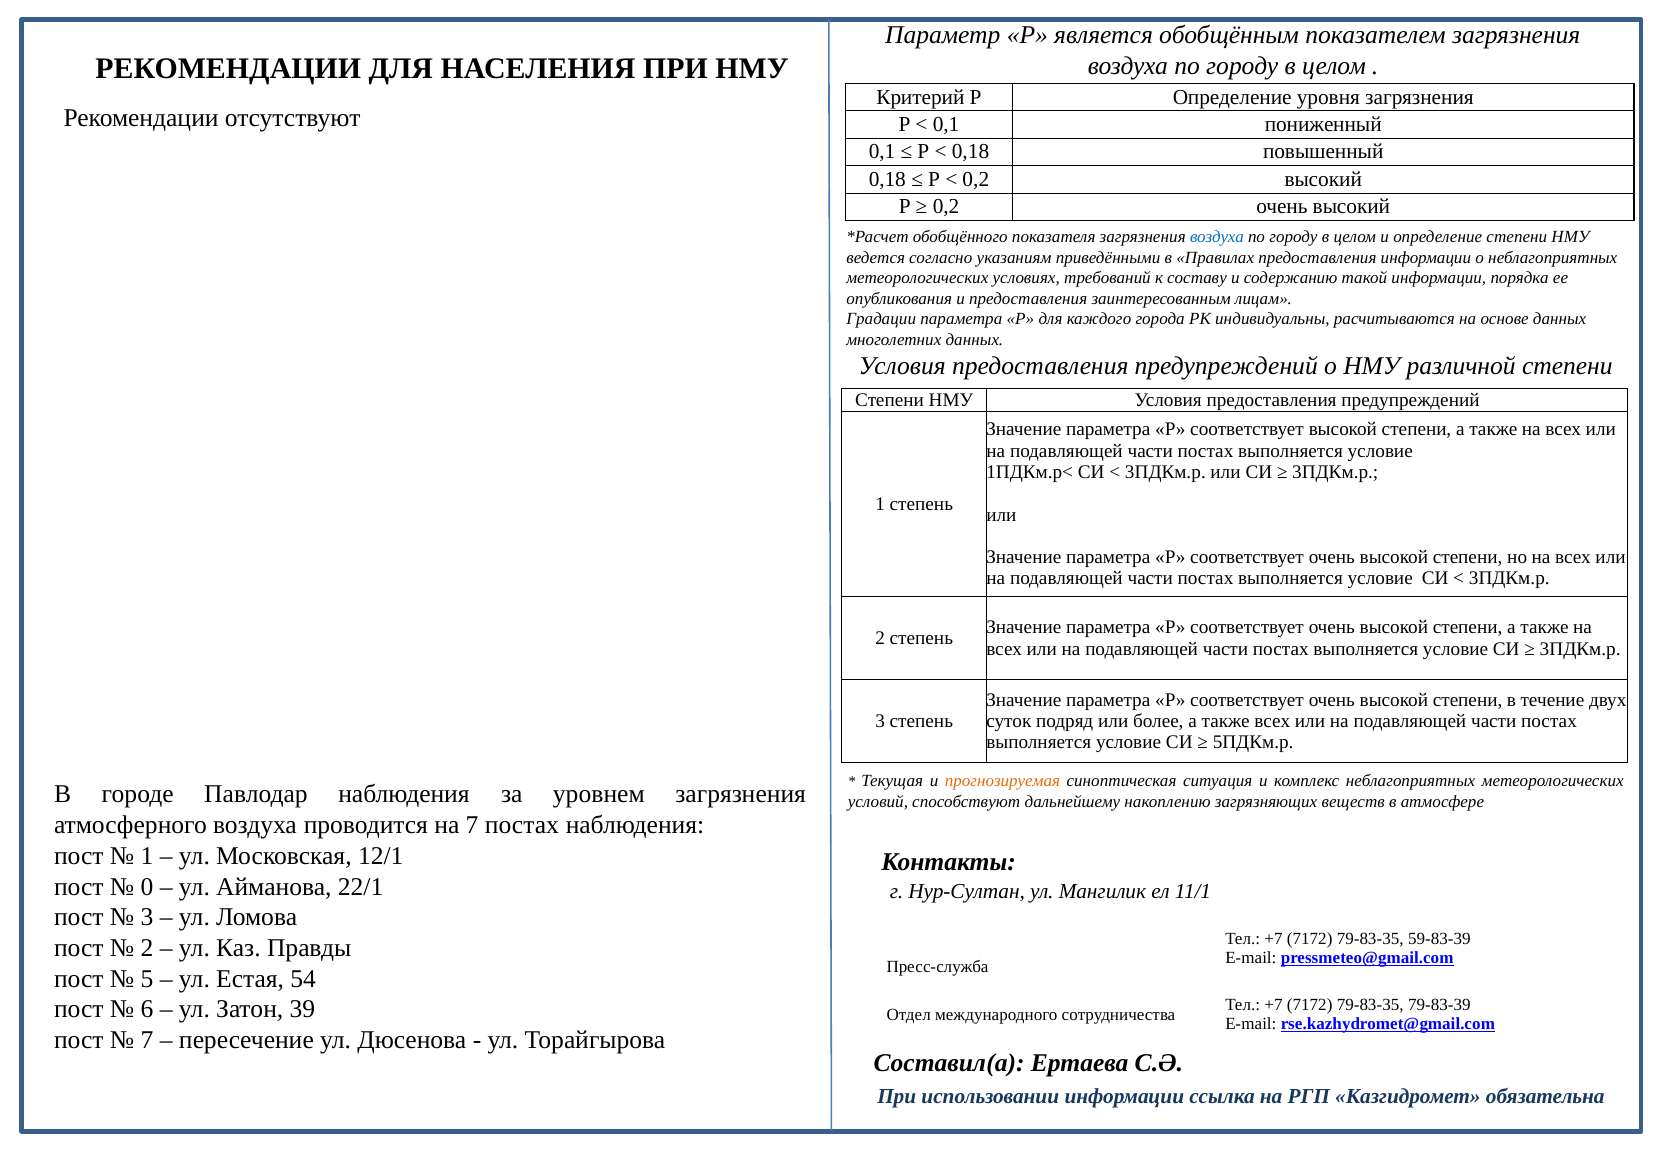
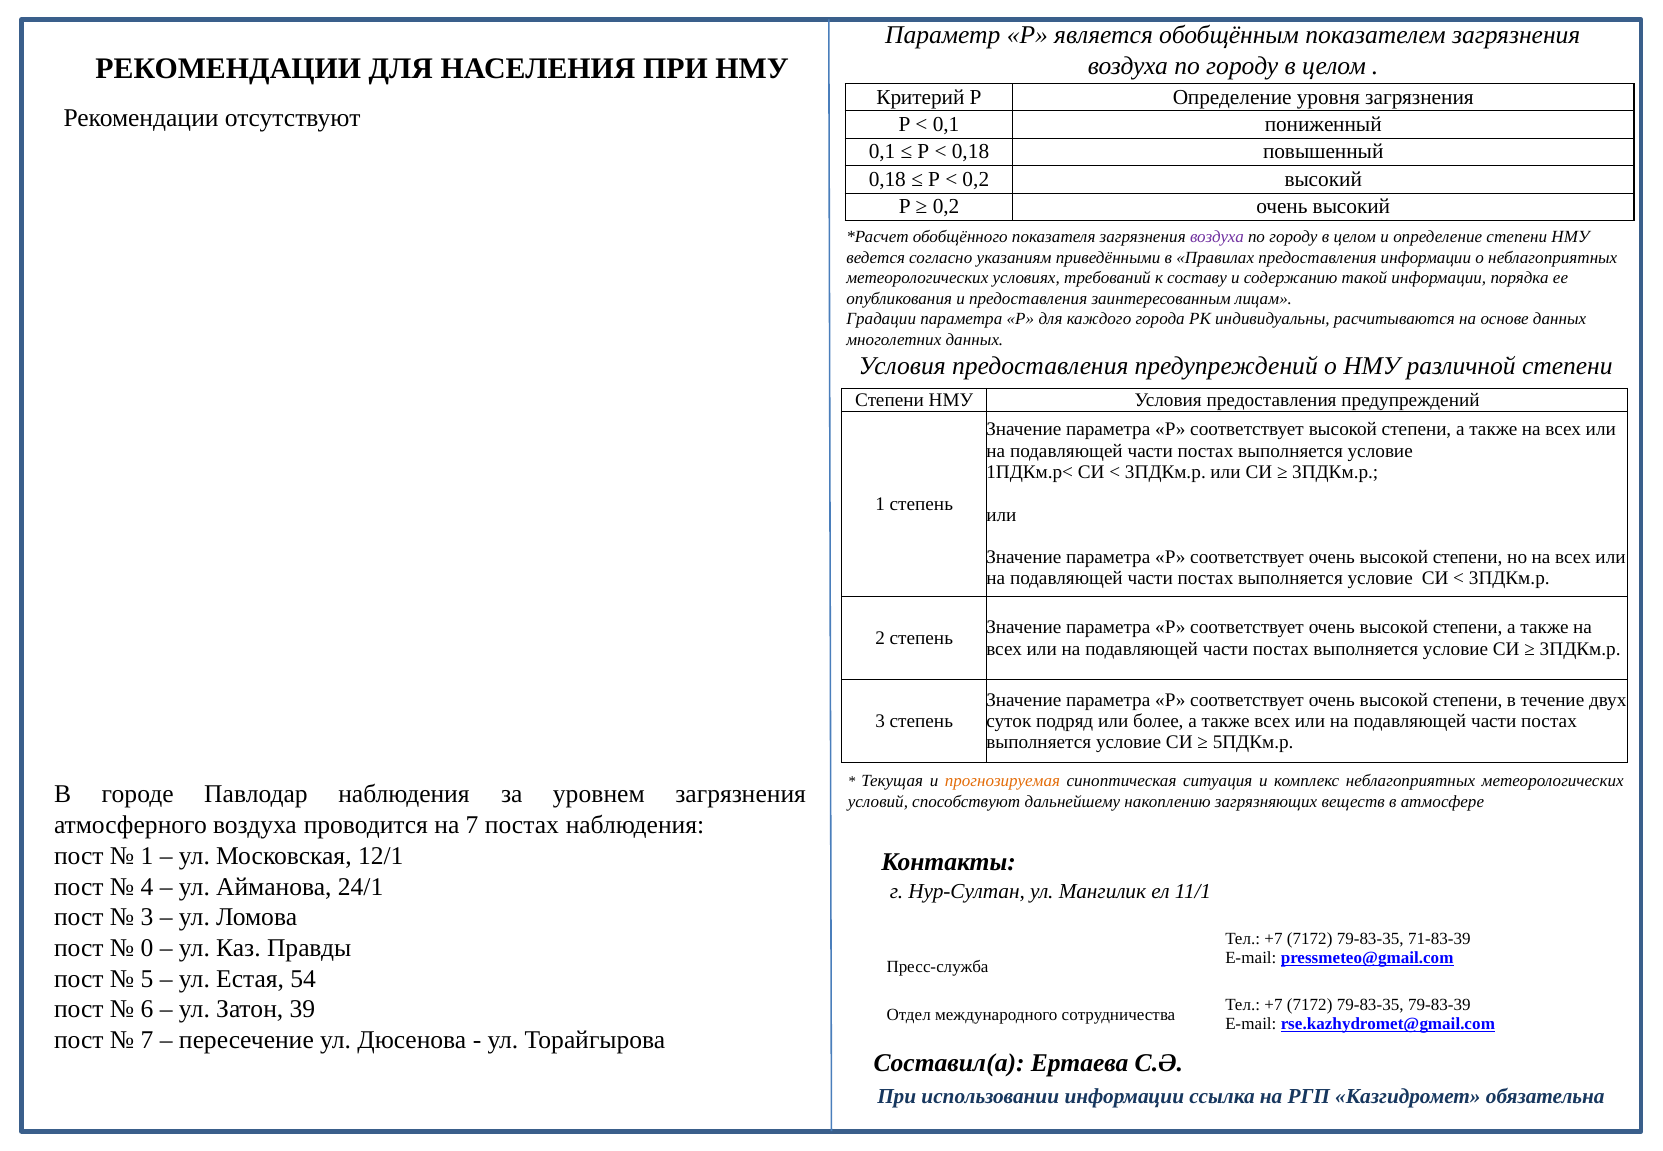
воздуха at (1217, 237) colour: blue -> purple
0: 0 -> 4
22/1: 22/1 -> 24/1
59-83-39: 59-83-39 -> 71-83-39
2 at (147, 948): 2 -> 0
